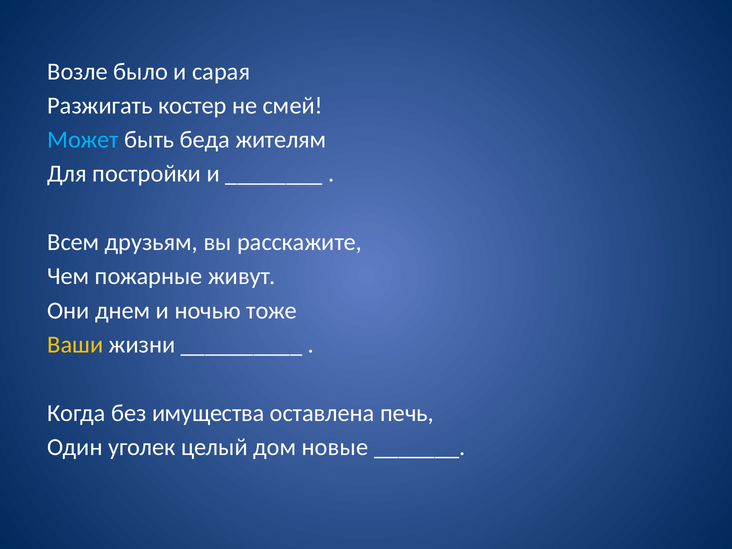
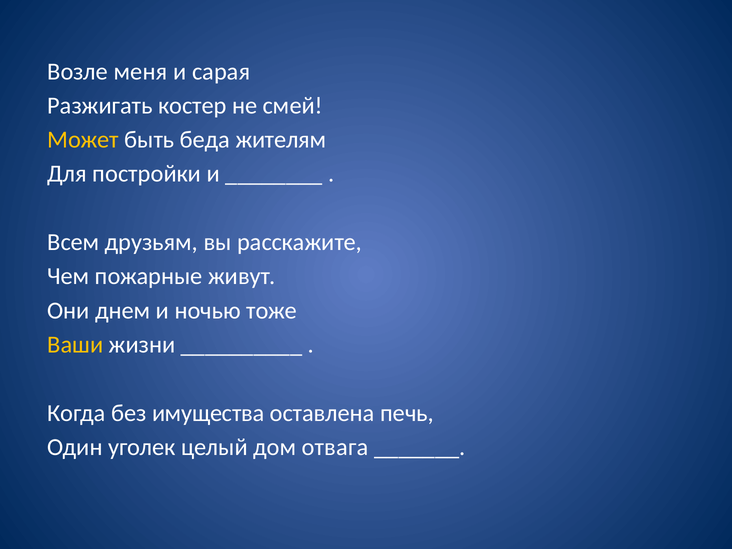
было: было -> меня
Может colour: light blue -> yellow
новые: новые -> отвага
